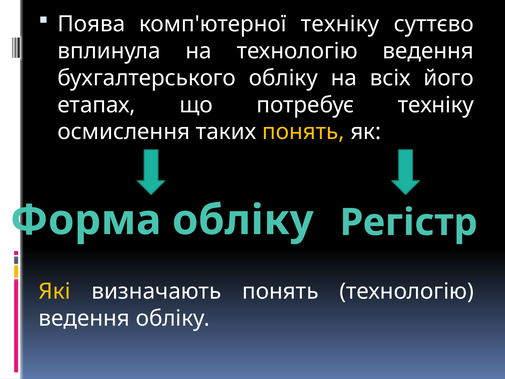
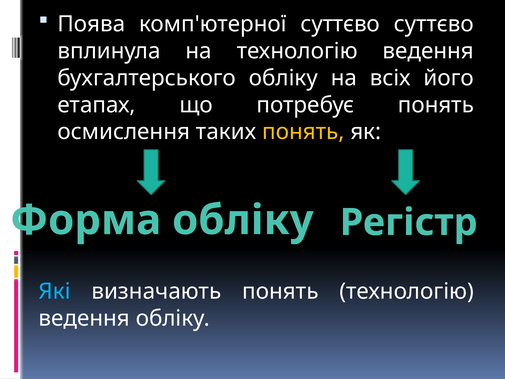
комп'ютерної техніку: техніку -> суттєво
потребує техніку: техніку -> понять
Які colour: yellow -> light blue
